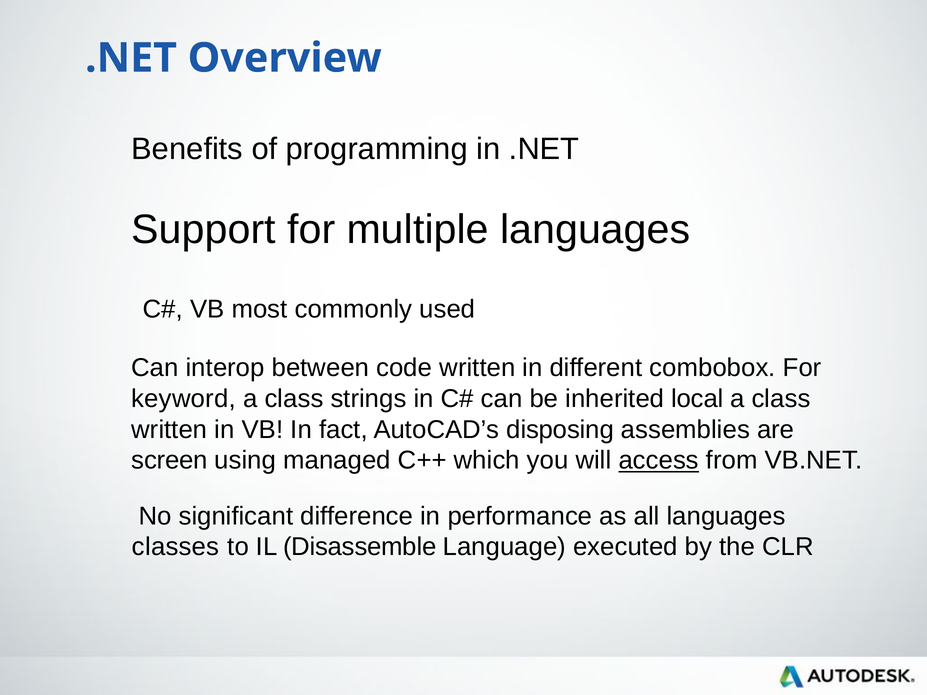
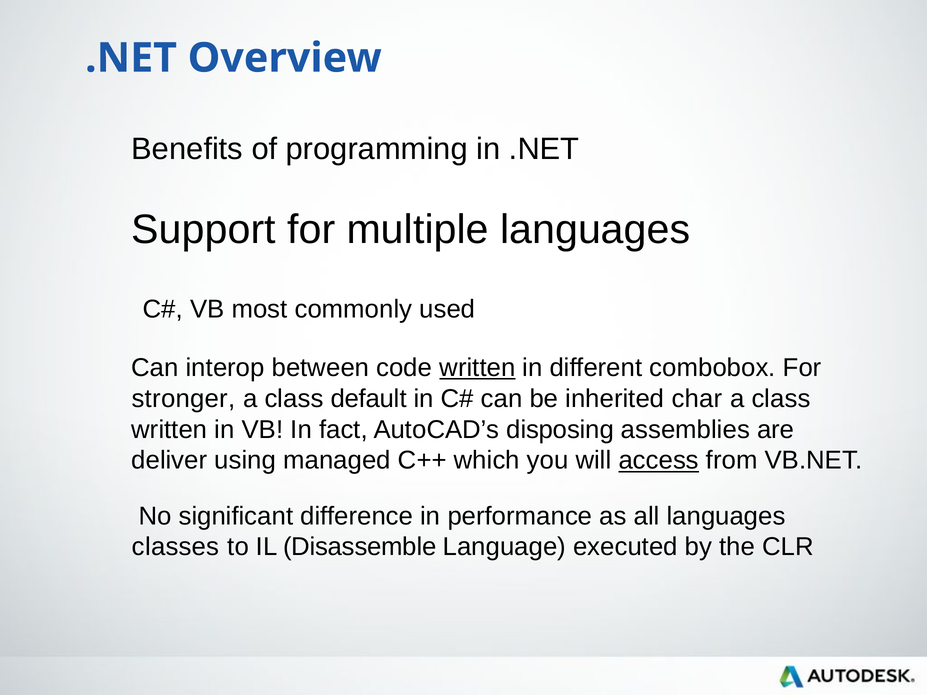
written at (477, 368) underline: none -> present
keyword: keyword -> stronger
strings: strings -> default
local: local -> char
screen: screen -> deliver
